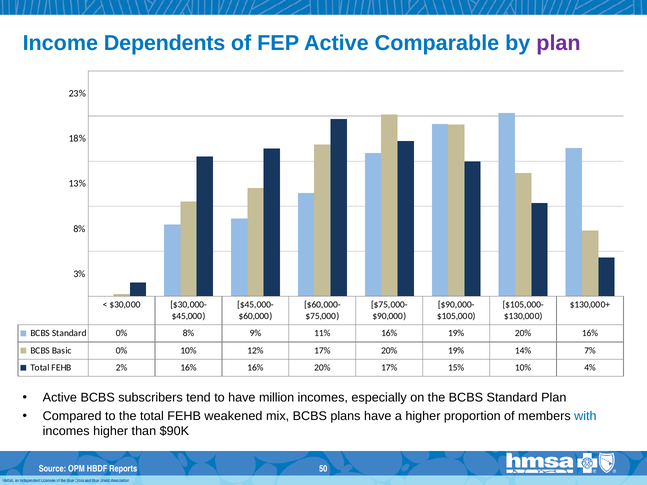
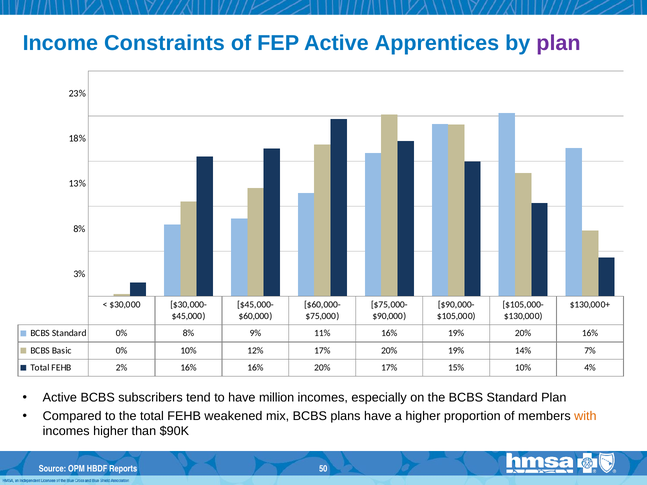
Dependents: Dependents -> Constraints
Comparable: Comparable -> Apprentices
with colour: blue -> orange
